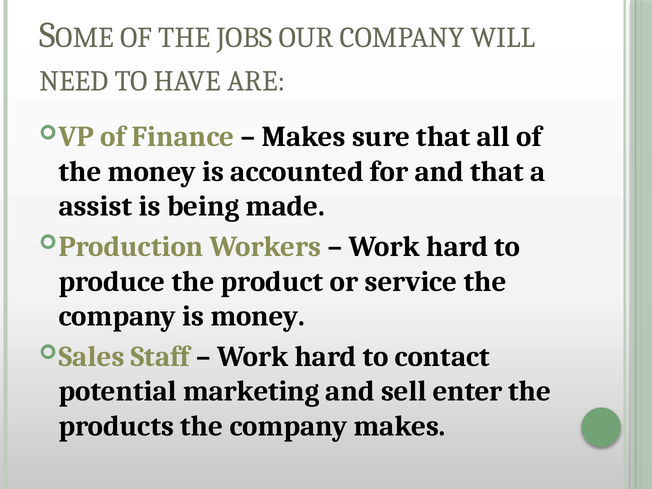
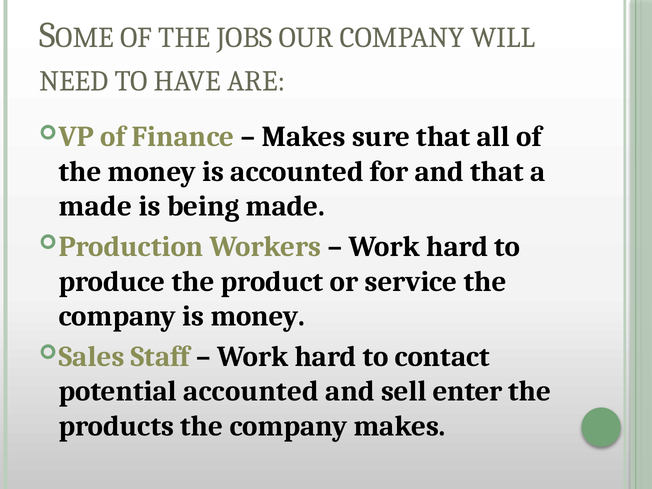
assist at (95, 206): assist -> made
potential marketing: marketing -> accounted
